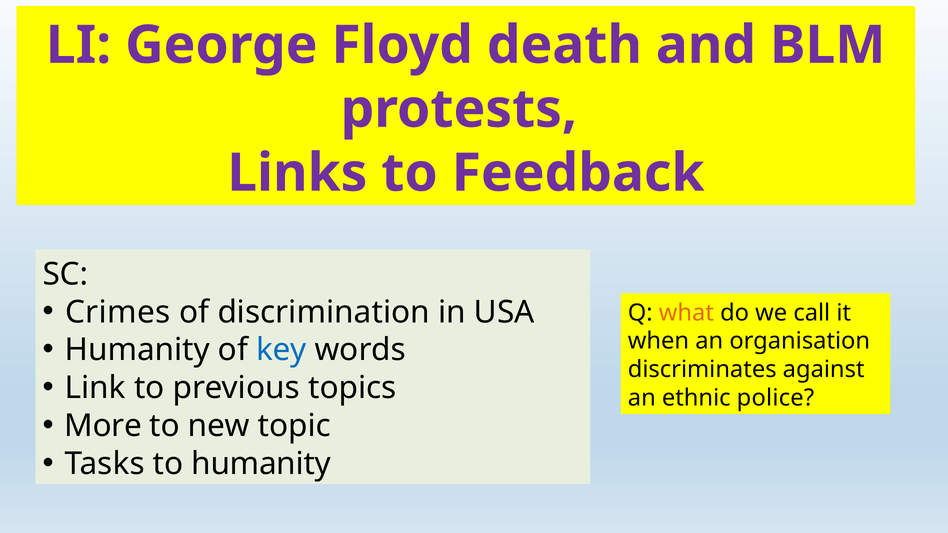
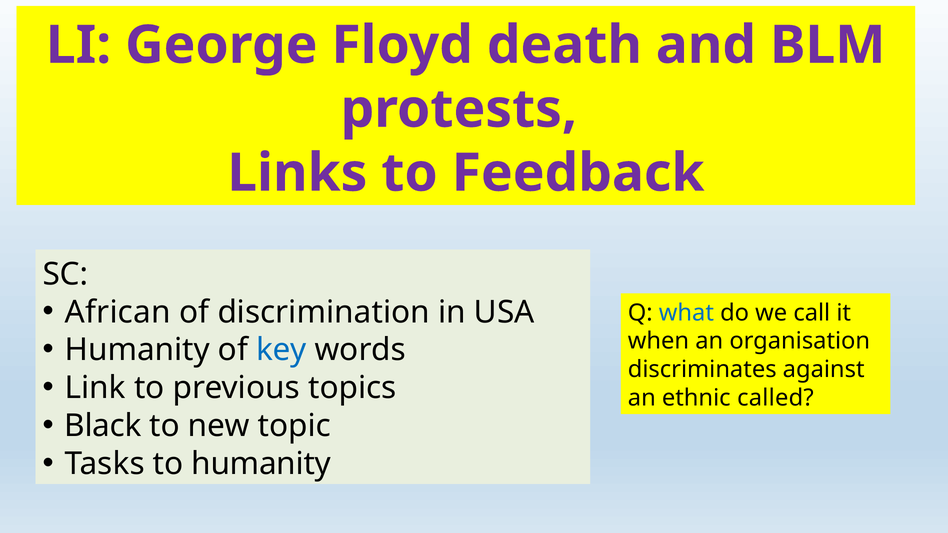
Crimes: Crimes -> African
what colour: orange -> blue
police: police -> called
More: More -> Black
